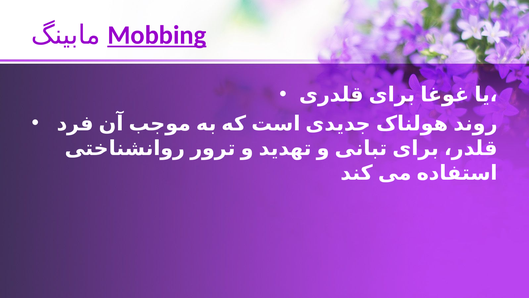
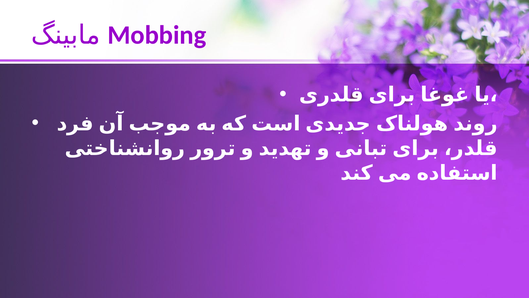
Mobbing underline: present -> none
